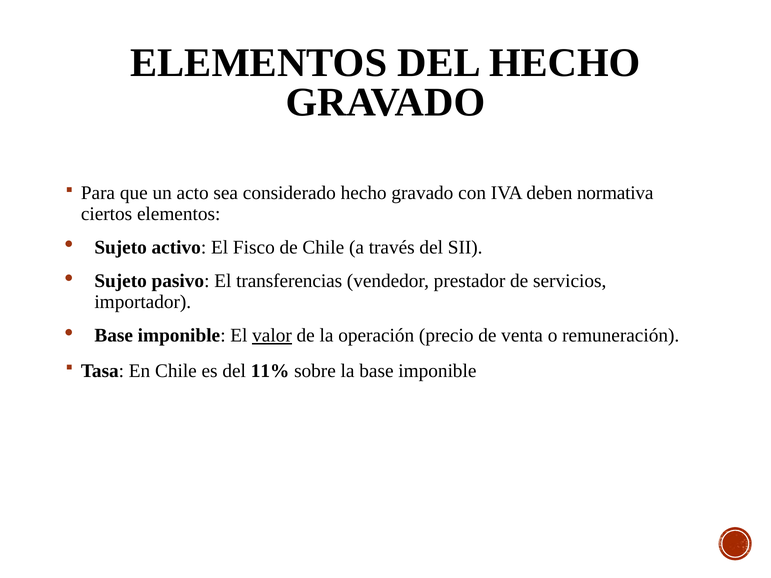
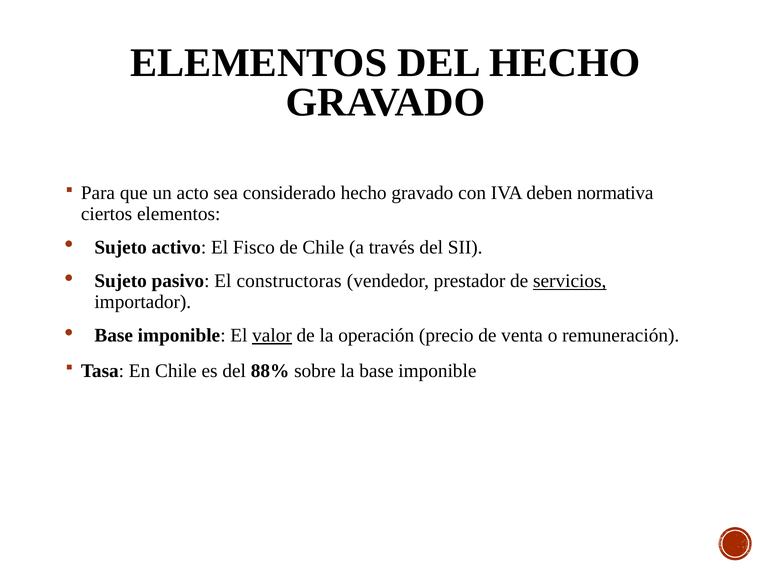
transferencias: transferencias -> constructoras
servicios underline: none -> present
11%: 11% -> 88%
